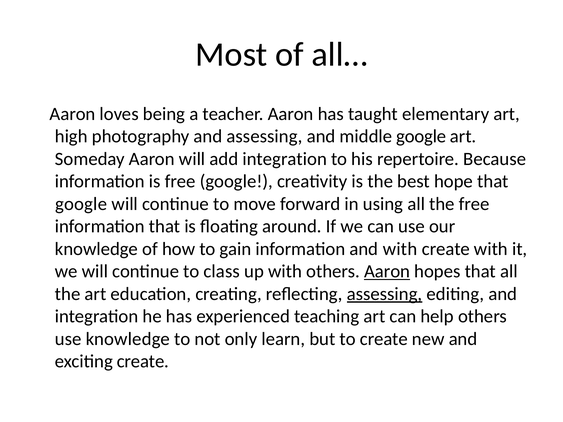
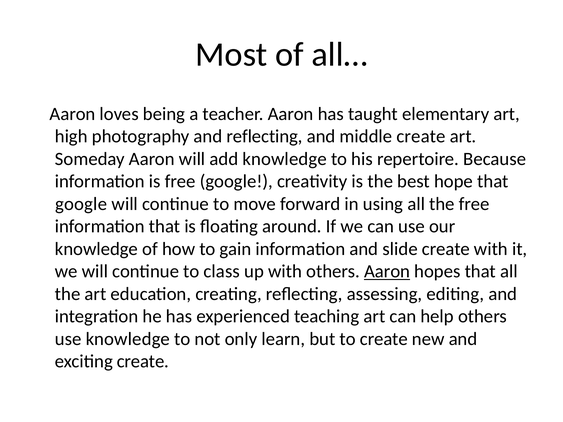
and assessing: assessing -> reflecting
middle google: google -> create
add integration: integration -> knowledge
and with: with -> slide
assessing at (385, 294) underline: present -> none
